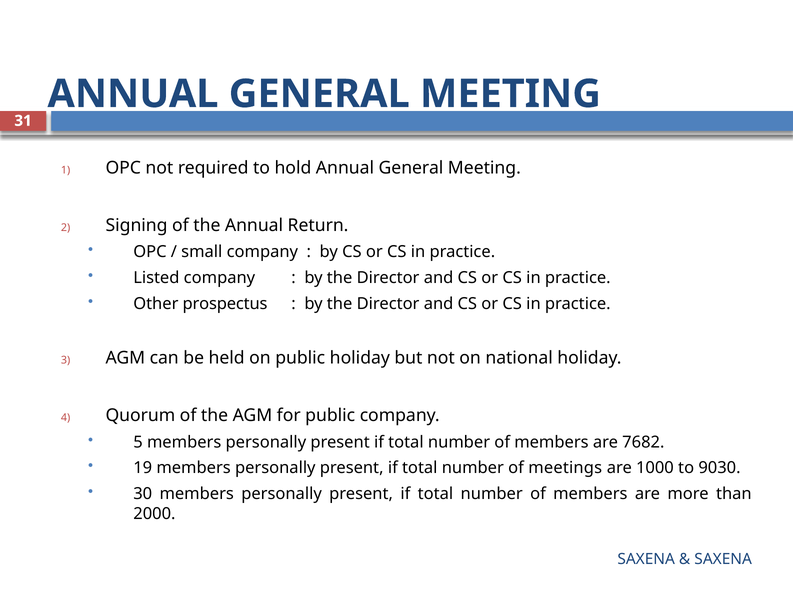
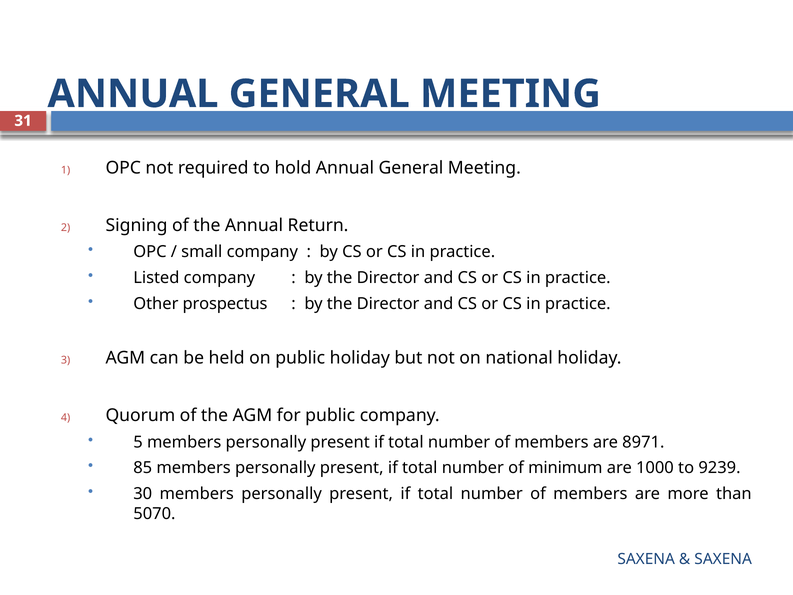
7682: 7682 -> 8971
19: 19 -> 85
meetings: meetings -> minimum
9030: 9030 -> 9239
2000: 2000 -> 5070
